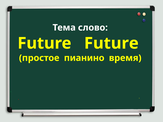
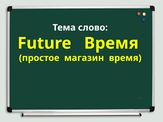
Future Future: Future -> Время
пианино: пианино -> магазин
